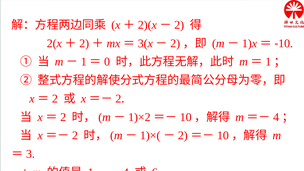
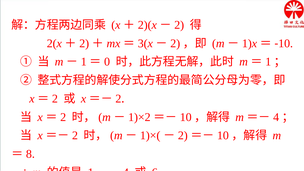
3: 3 -> 8
